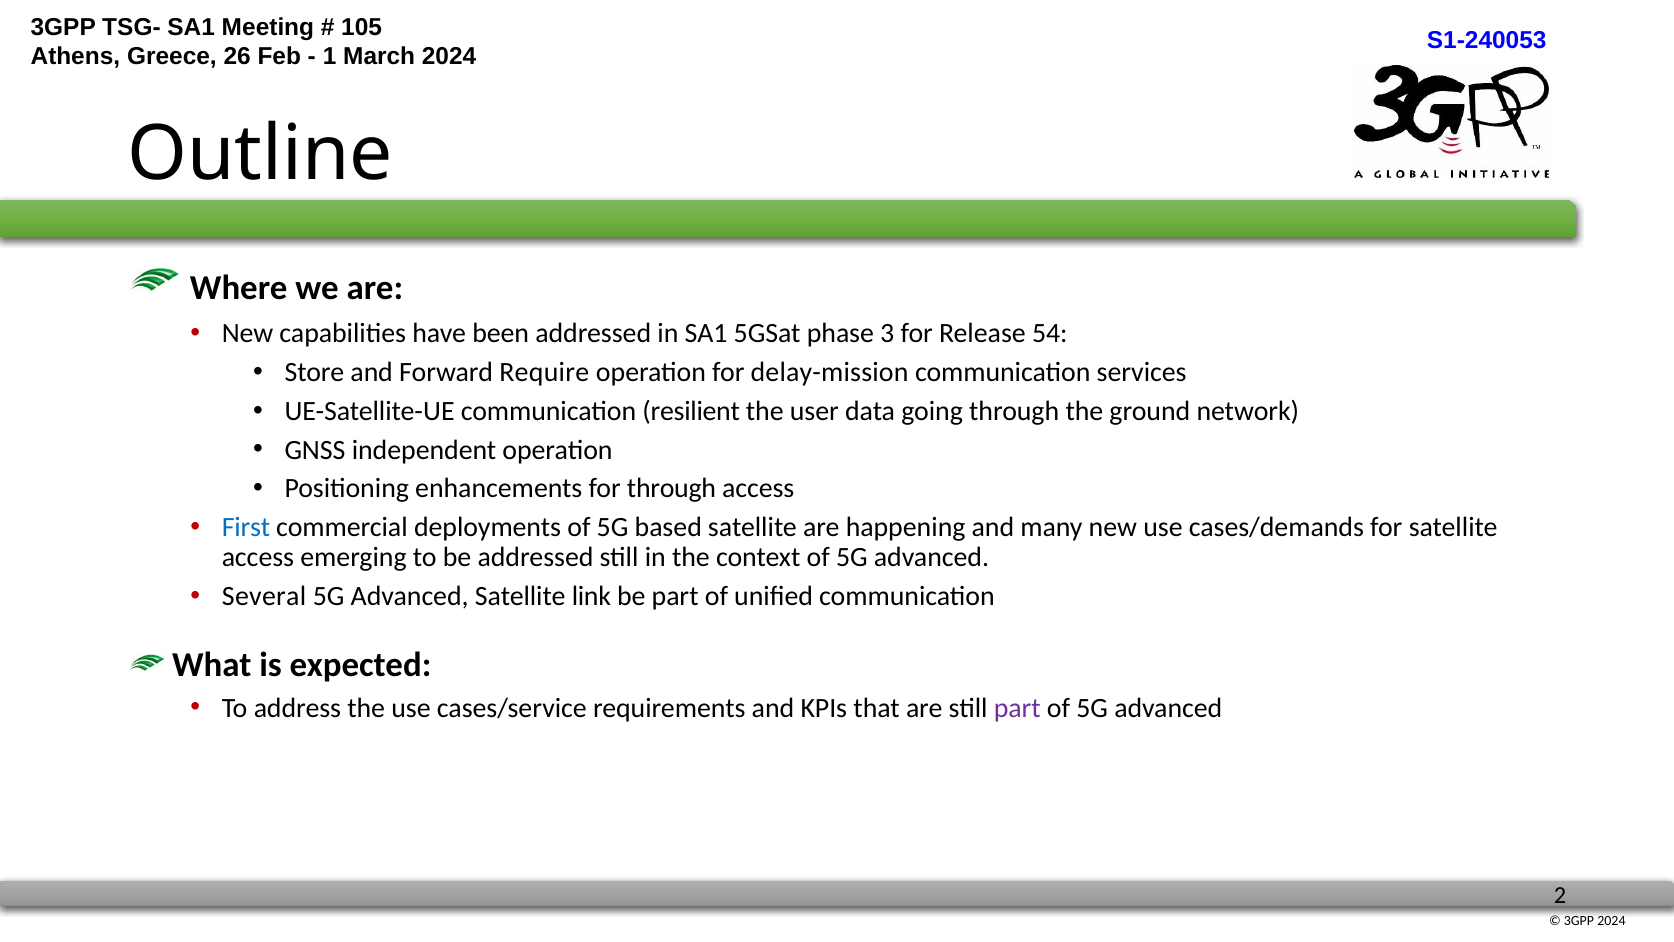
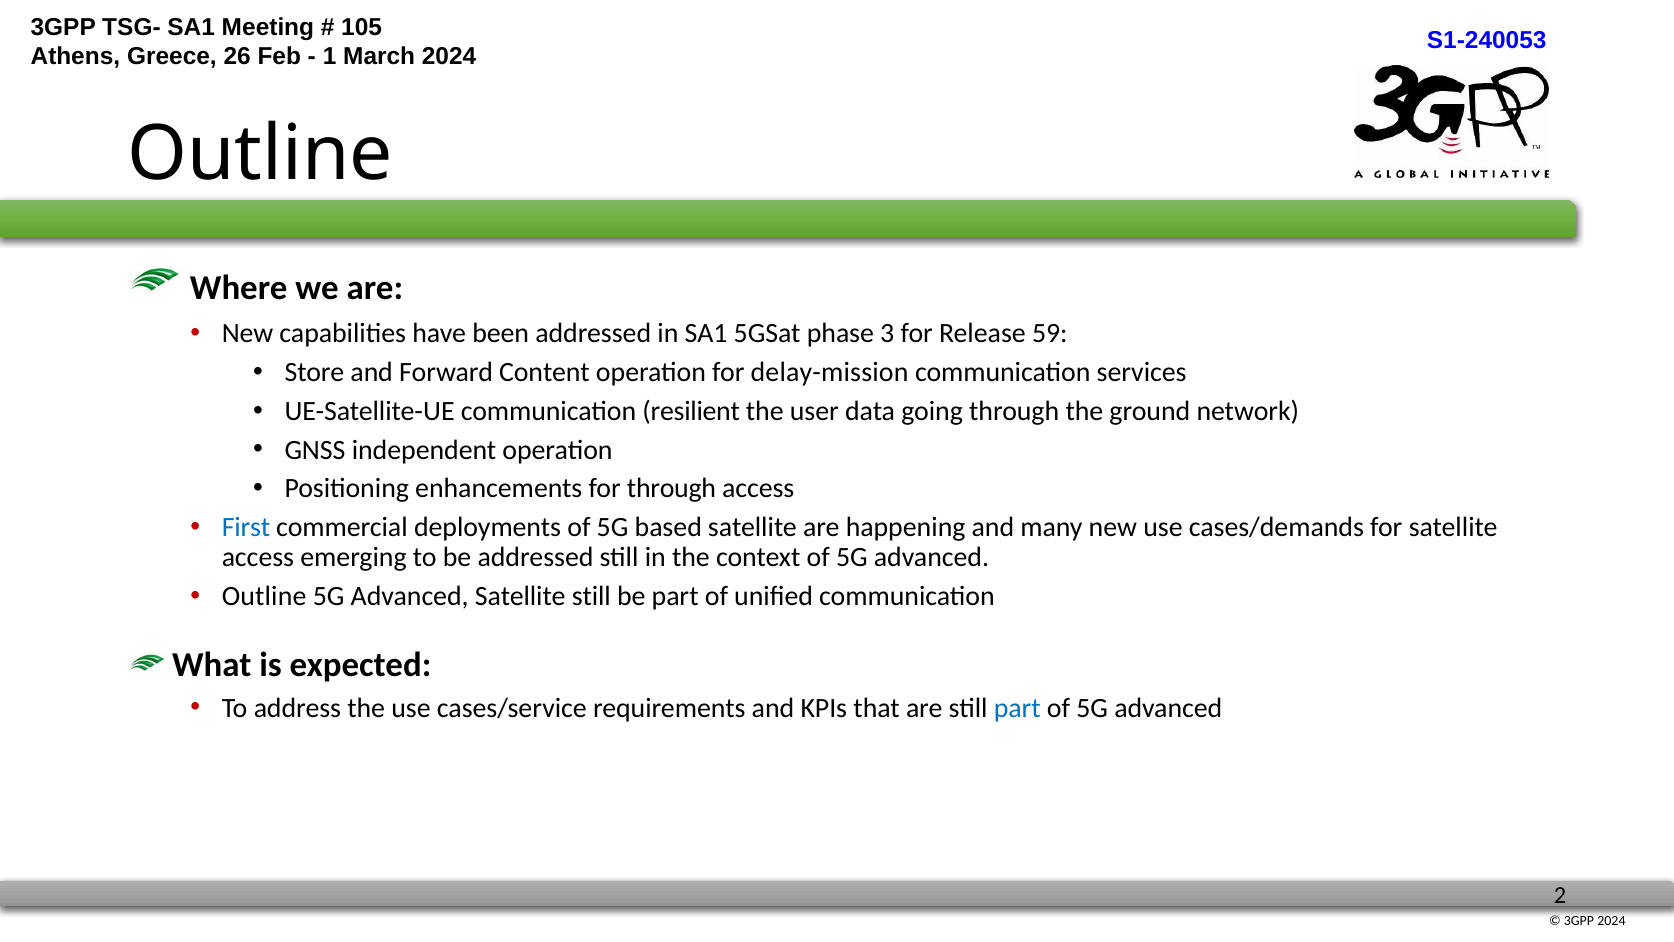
54: 54 -> 59
Require: Require -> Content
Several at (264, 596): Several -> Outline
Satellite link: link -> still
part at (1017, 708) colour: purple -> blue
